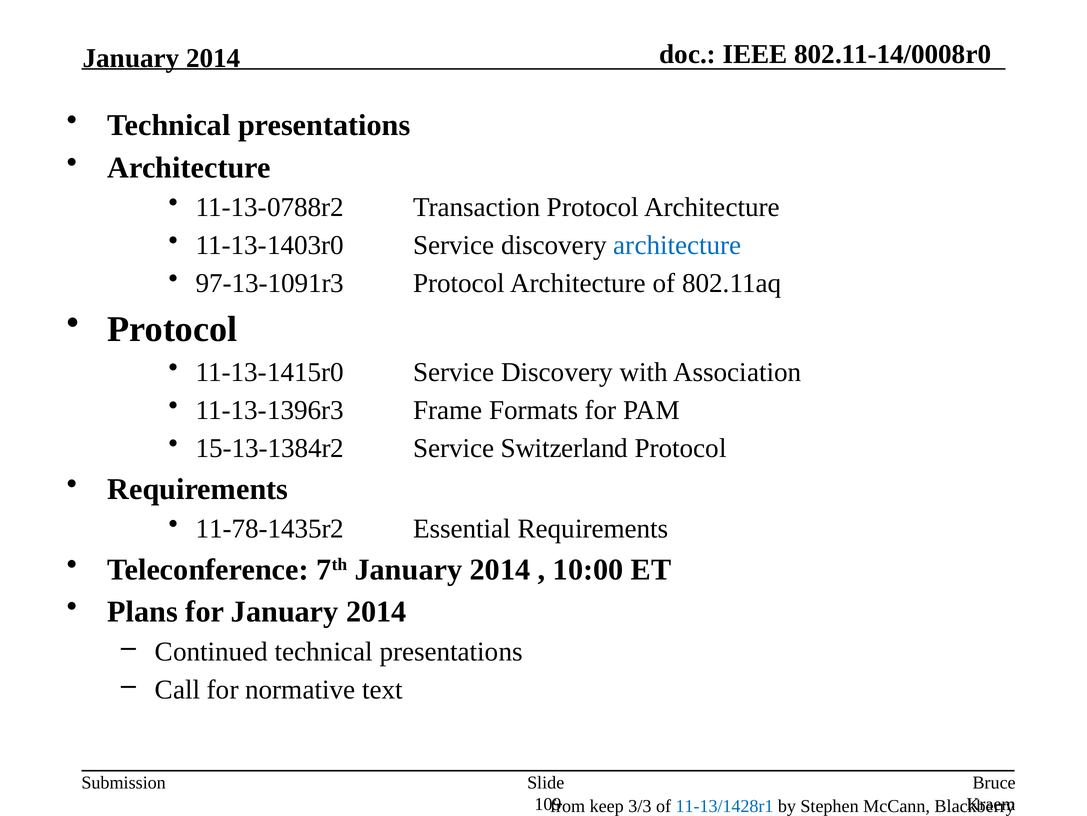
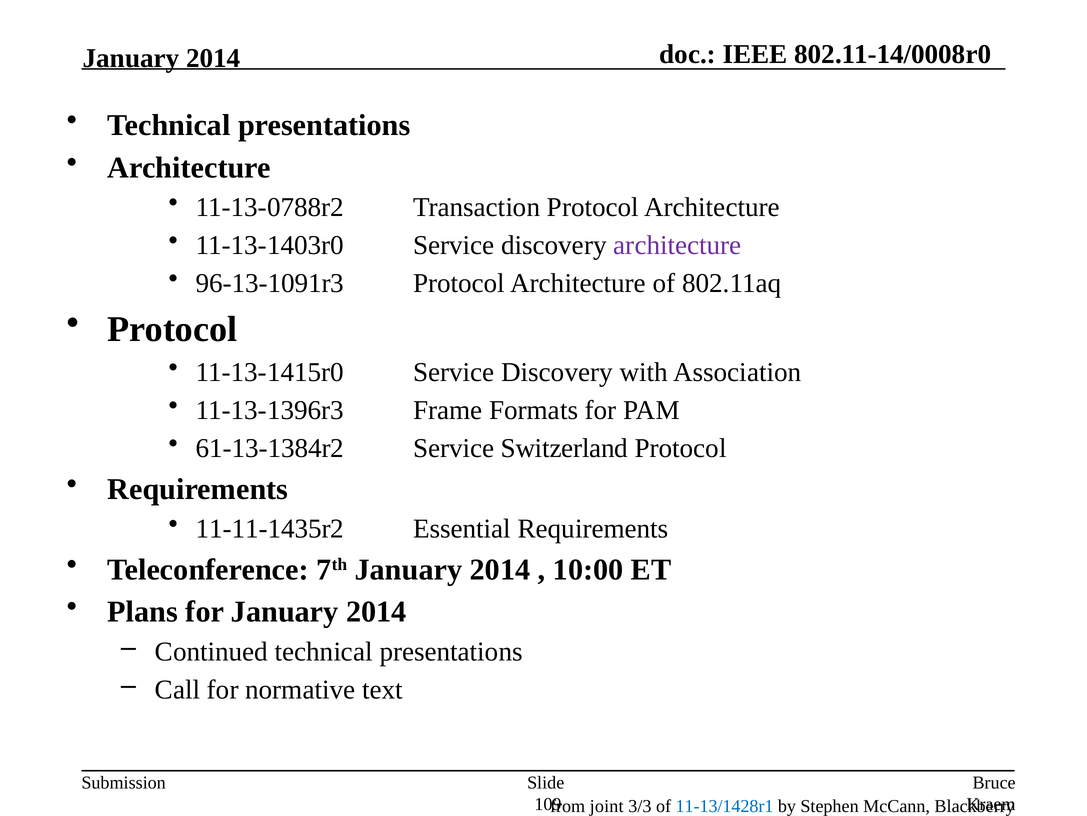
architecture at (677, 245) colour: blue -> purple
97-13-1091r3: 97-13-1091r3 -> 96-13-1091r3
15-13-1384r2: 15-13-1384r2 -> 61-13-1384r2
11-78-1435r2: 11-78-1435r2 -> 11-11-1435r2
keep: keep -> joint
